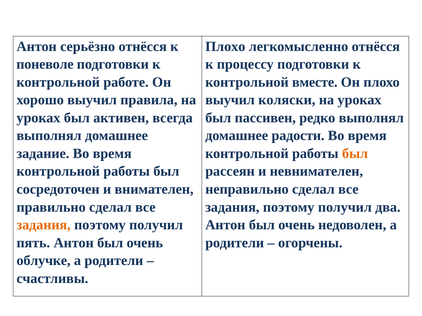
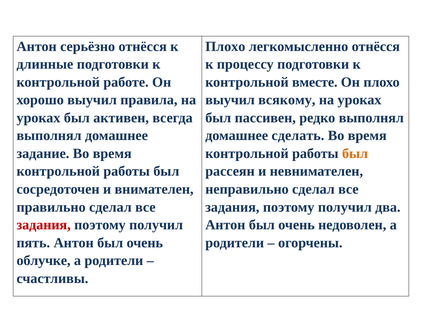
поневоле: поневоле -> длинные
коляски: коляски -> всякому
радости: радости -> сделать
задания at (44, 225) colour: orange -> red
